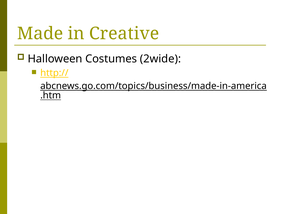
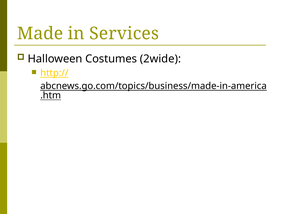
Creative: Creative -> Services
